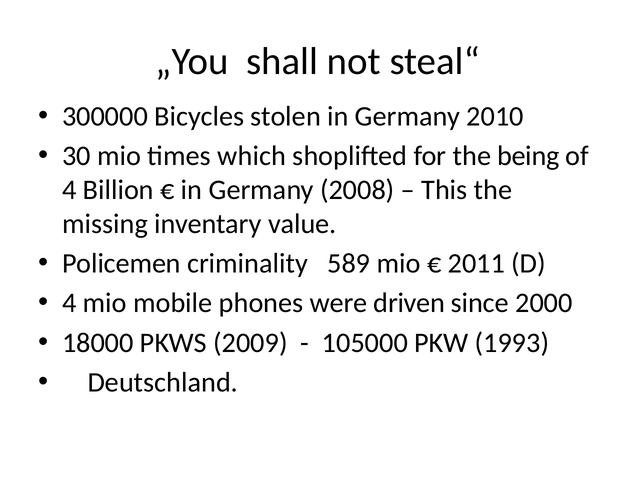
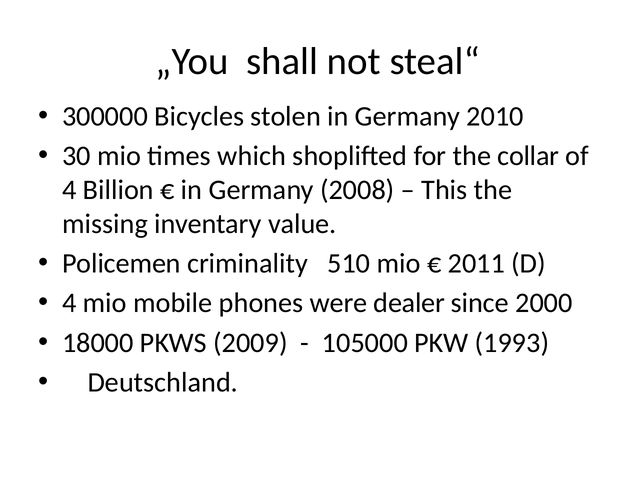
being: being -> collar
589: 589 -> 510
driven: driven -> dealer
